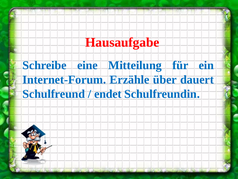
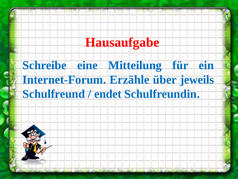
dauert: dauert -> jeweils
